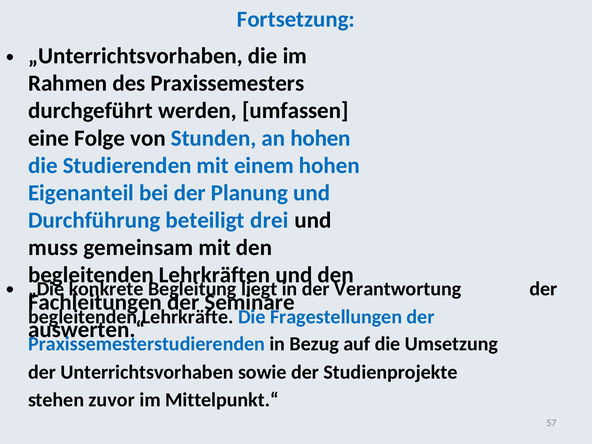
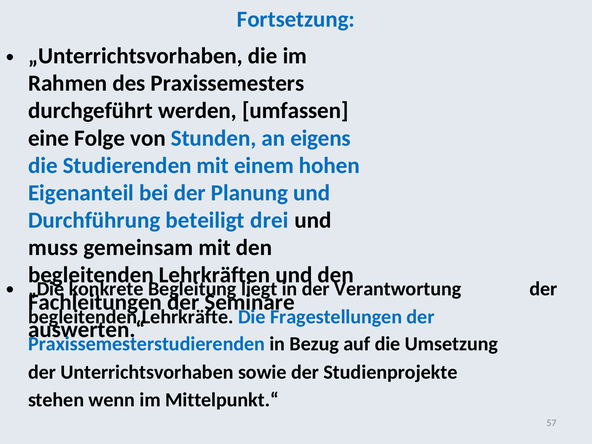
an hohen: hohen -> eigens
zuvor: zuvor -> wenn
